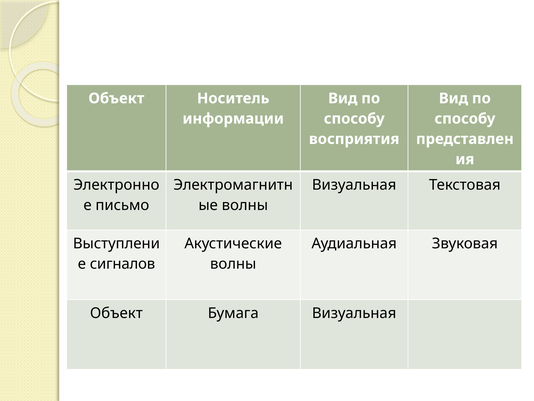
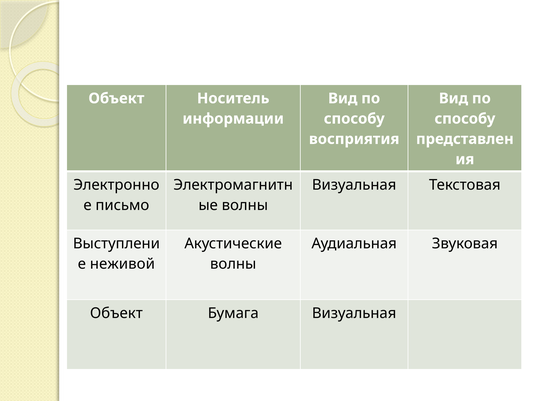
сигналов: сигналов -> неживой
